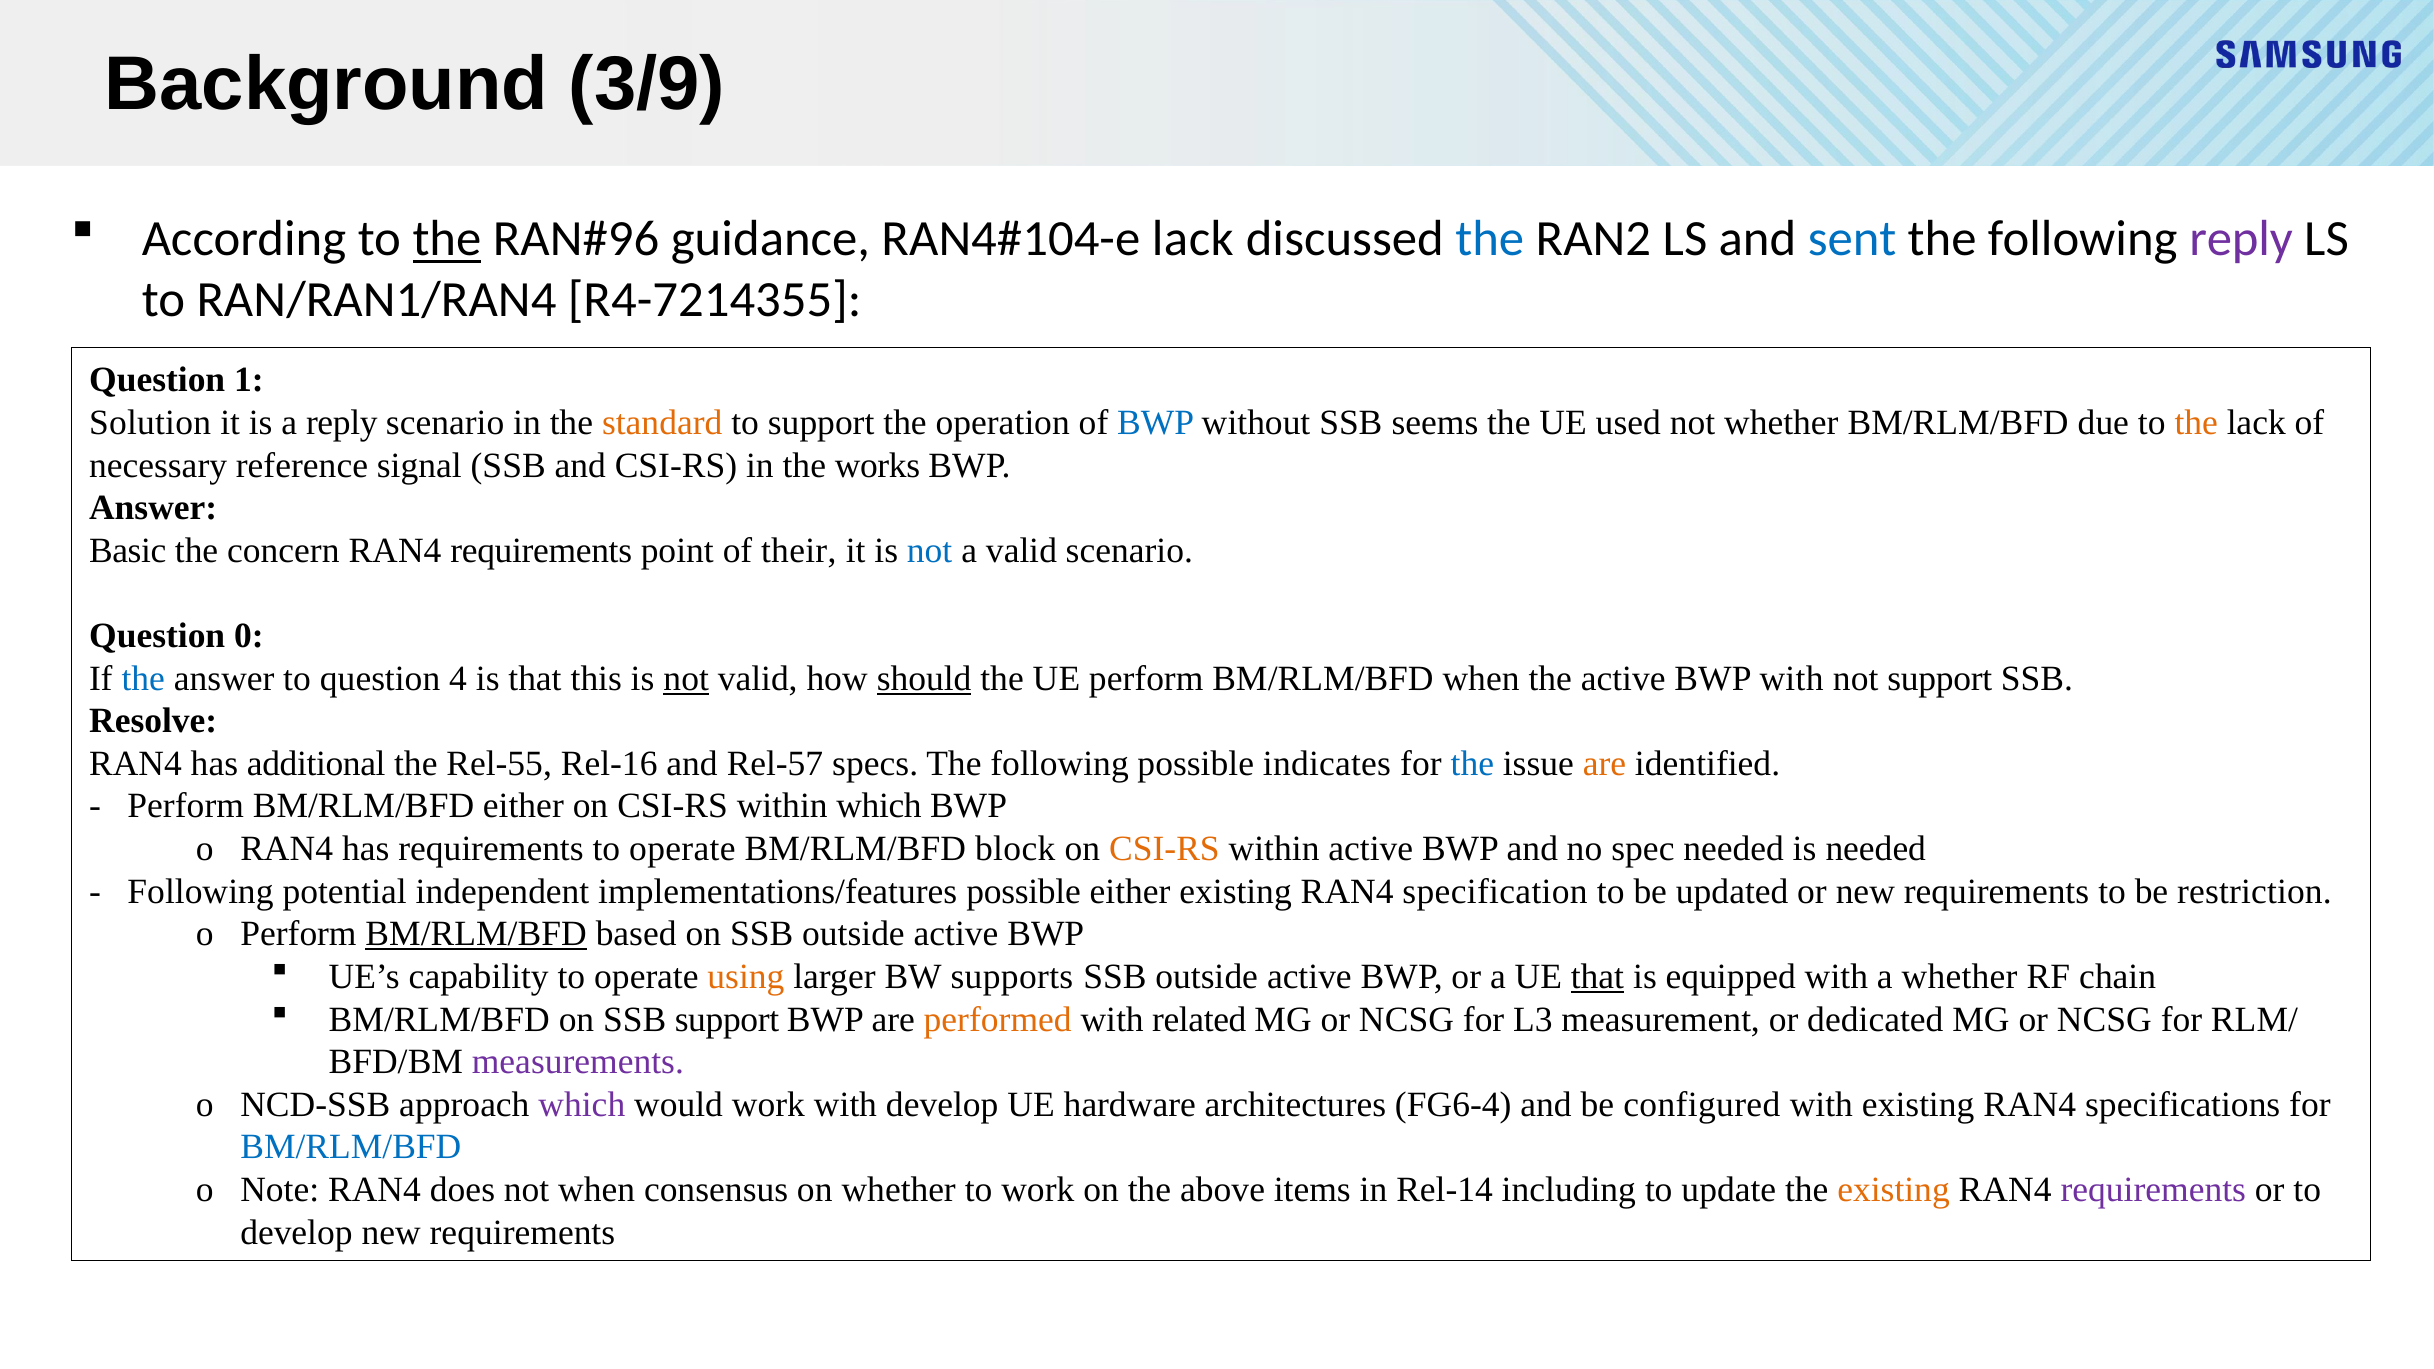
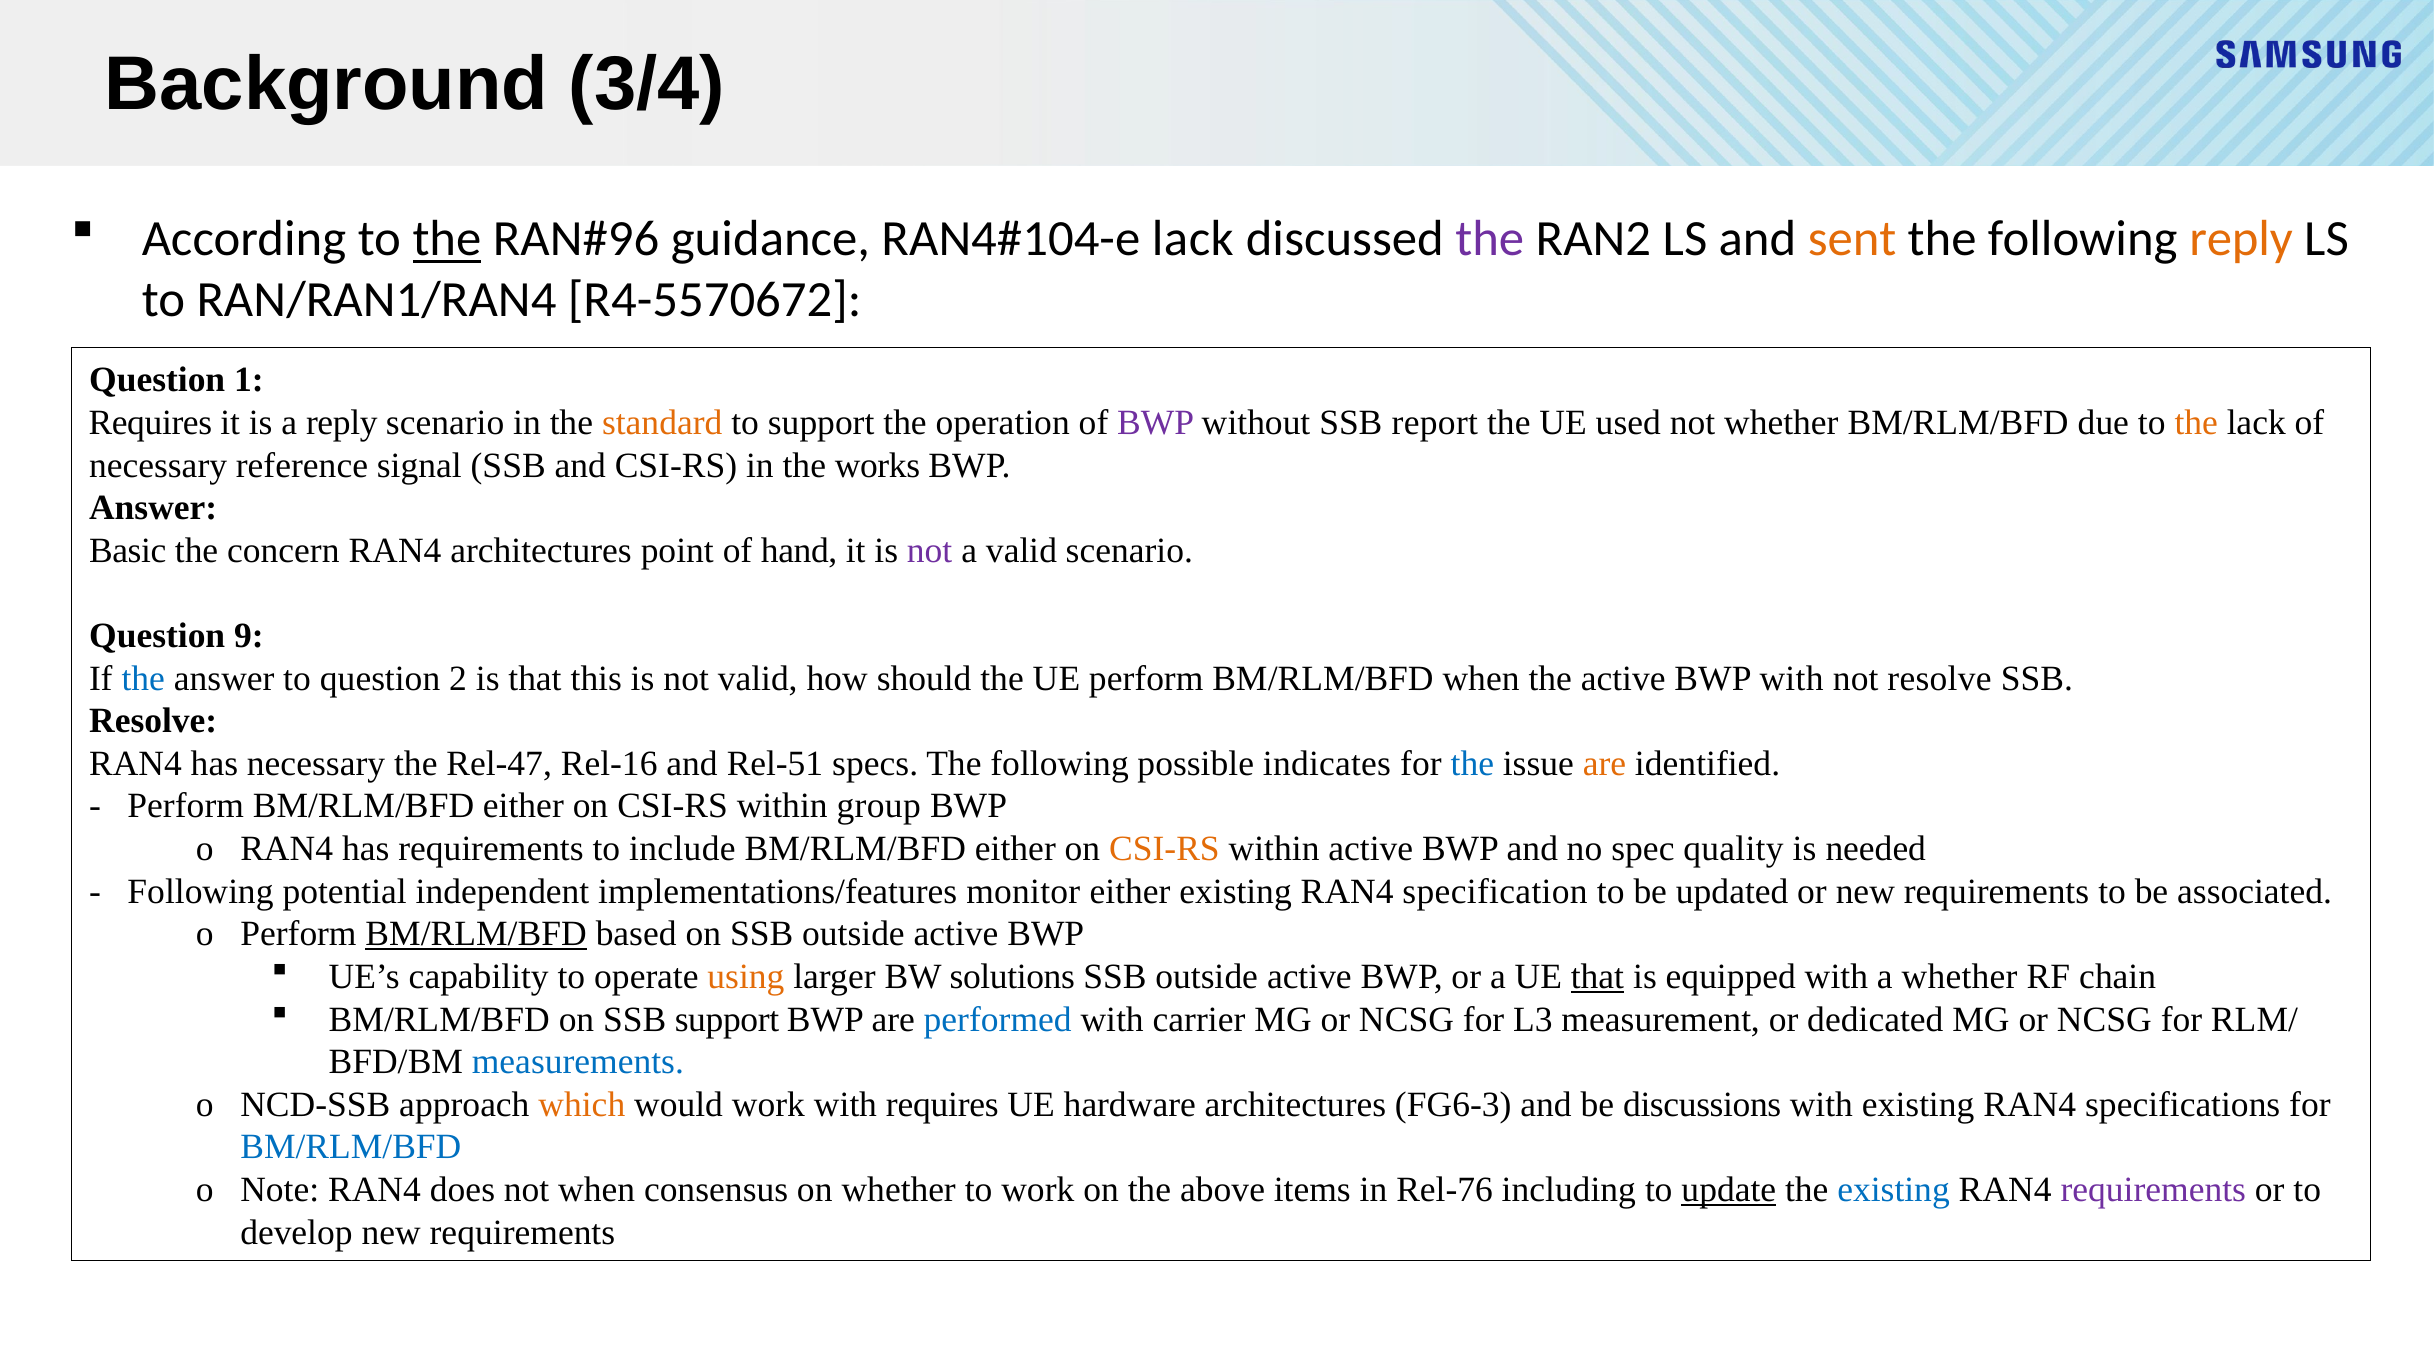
3/9: 3/9 -> 3/4
the at (1490, 239) colour: blue -> purple
sent colour: blue -> orange
reply at (2241, 239) colour: purple -> orange
R4-7214355: R4-7214355 -> R4-5570672
Solution at (150, 423): Solution -> Requires
BWP at (1156, 423) colour: blue -> purple
seems: seems -> report
requirements at (541, 551): requirements -> architectures
their: their -> hand
not at (930, 551) colour: blue -> purple
0: 0 -> 9
4: 4 -> 2
not at (686, 678) underline: present -> none
should underline: present -> none
not support: support -> resolve
has additional: additional -> necessary
Rel-55: Rel-55 -> Rel-47
Rel-57: Rel-57 -> Rel-51
within which: which -> group
requirements to operate: operate -> include
block at (1015, 849): block -> either
spec needed: needed -> quality
implementations/features possible: possible -> monitor
restriction: restriction -> associated
supports: supports -> solutions
performed colour: orange -> blue
related: related -> carrier
measurements colour: purple -> blue
which at (582, 1105) colour: purple -> orange
with develop: develop -> requires
FG6-4: FG6-4 -> FG6-3
configured: configured -> discussions
Rel-14: Rel-14 -> Rel-76
update underline: none -> present
existing at (1894, 1190) colour: orange -> blue
